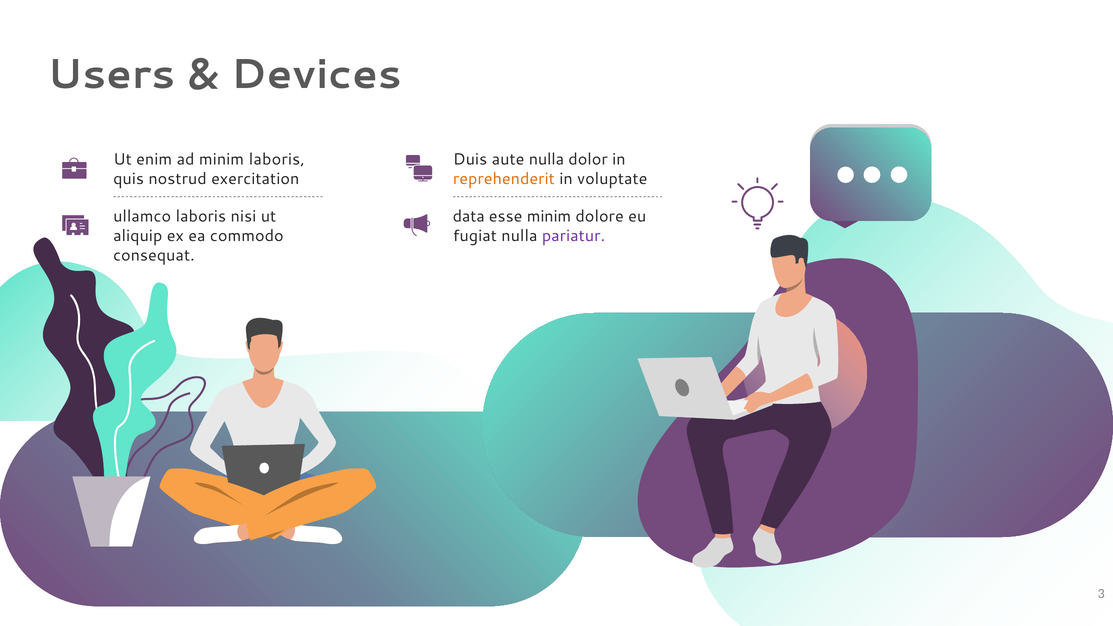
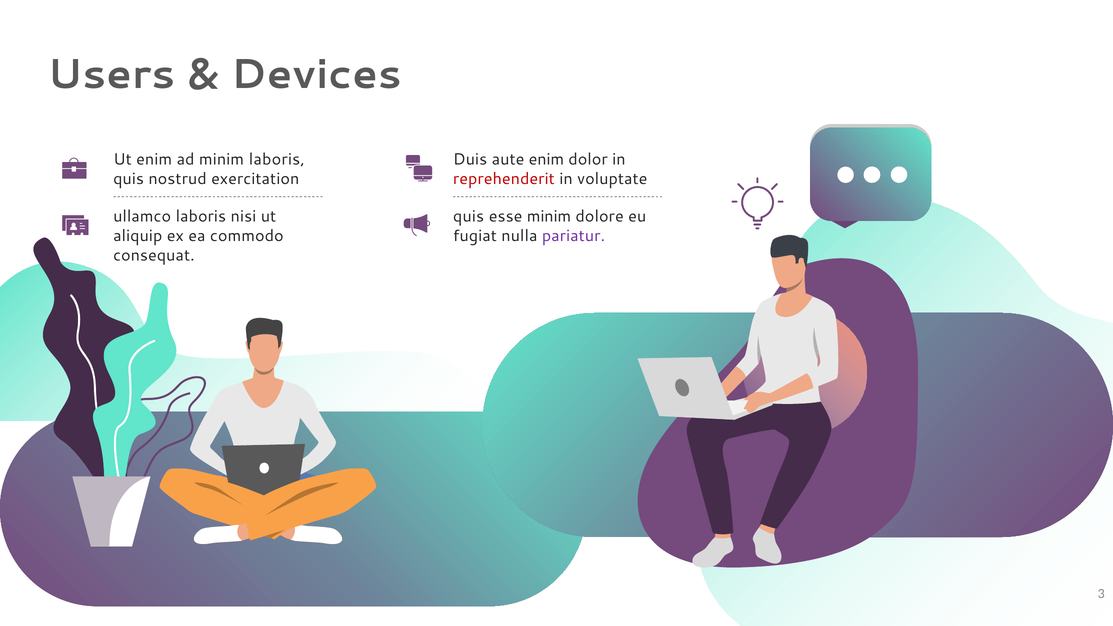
aute nulla: nulla -> enim
reprehenderit colour: orange -> red
data at (469, 216): data -> quis
